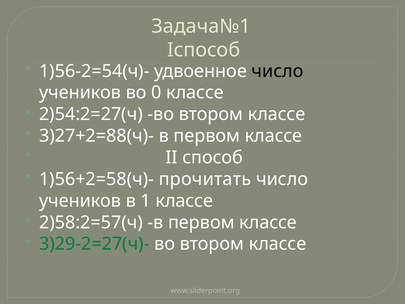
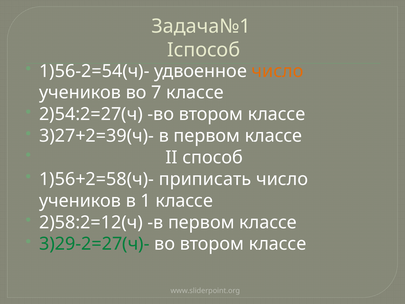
число at (278, 71) colour: black -> orange
0: 0 -> 7
3)27+2=88(ч)-: 3)27+2=88(ч)- -> 3)27+2=39(ч)-
прочитать: прочитать -> приписать
2)58:2=57(ч: 2)58:2=57(ч -> 2)58:2=12(ч
